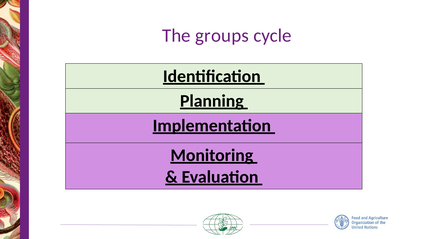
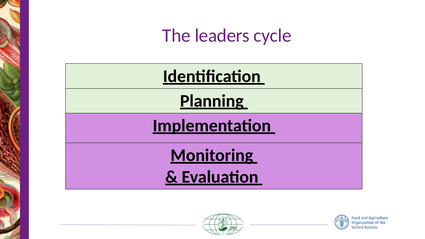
groups: groups -> leaders
